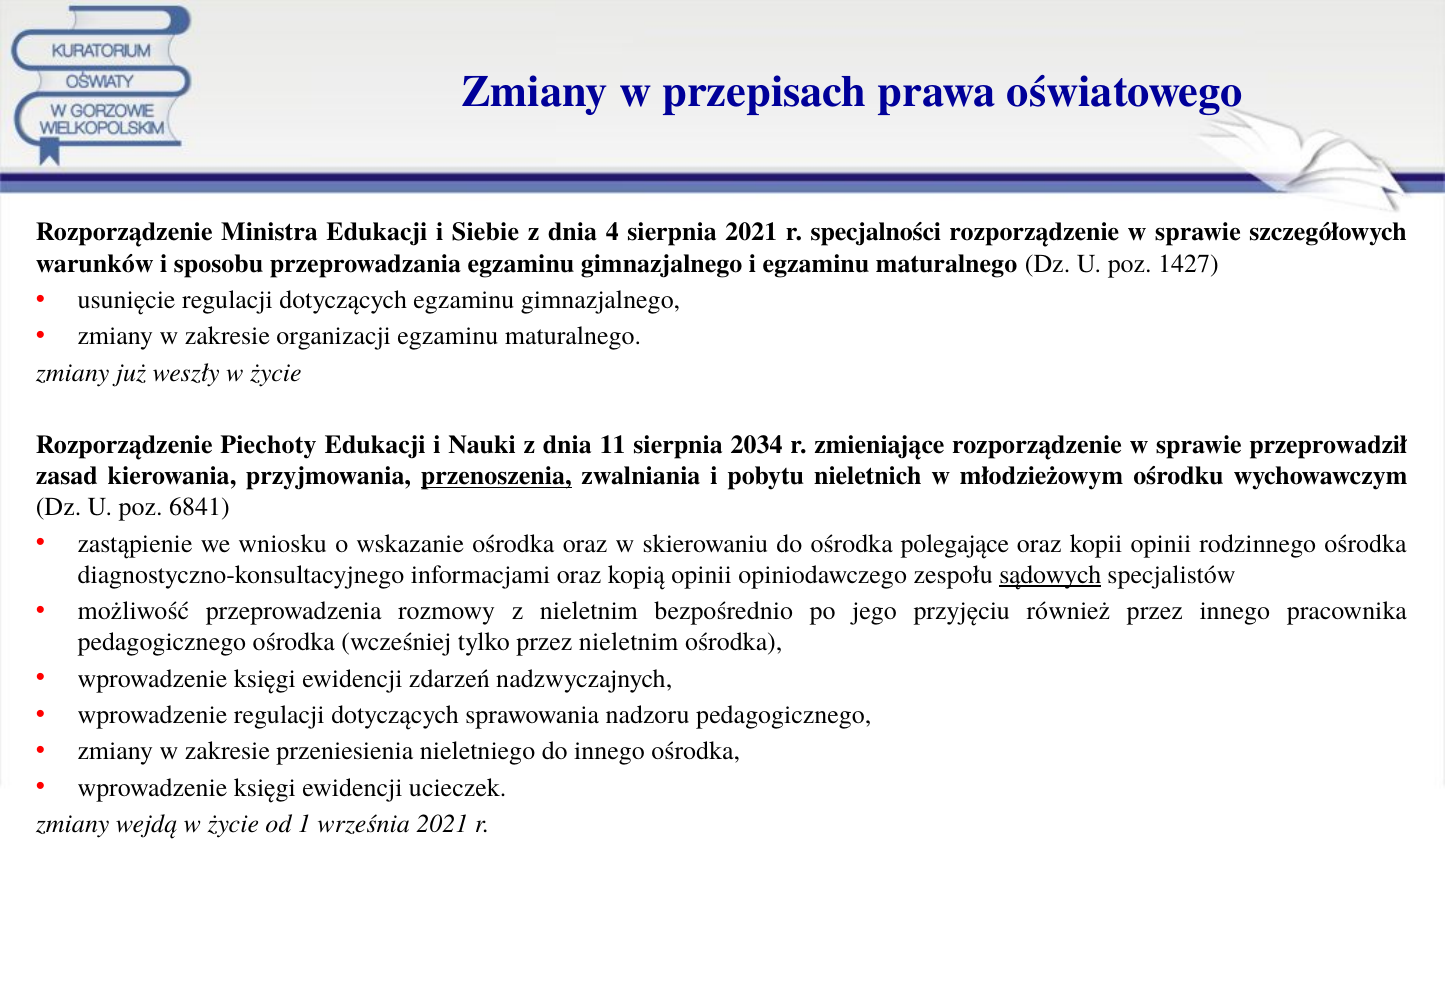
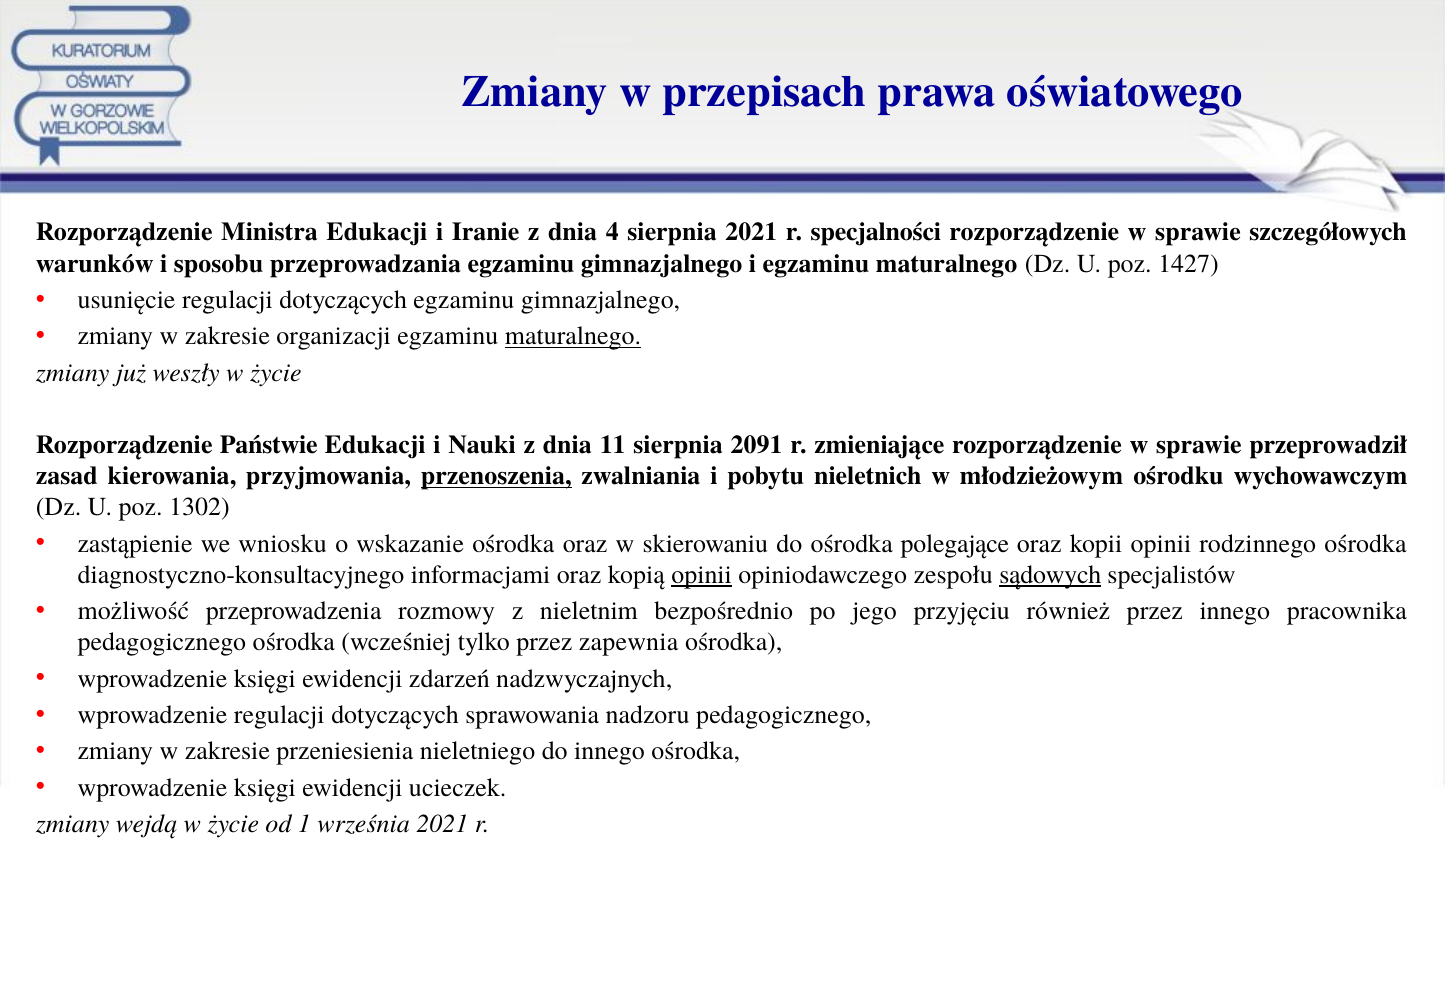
Siebie: Siebie -> Iranie
maturalnego at (573, 336) underline: none -> present
Piechoty: Piechoty -> Państwie
2034: 2034 -> 2091
6841: 6841 -> 1302
opinii at (702, 575) underline: none -> present
przez nieletnim: nieletnim -> zapewnia
